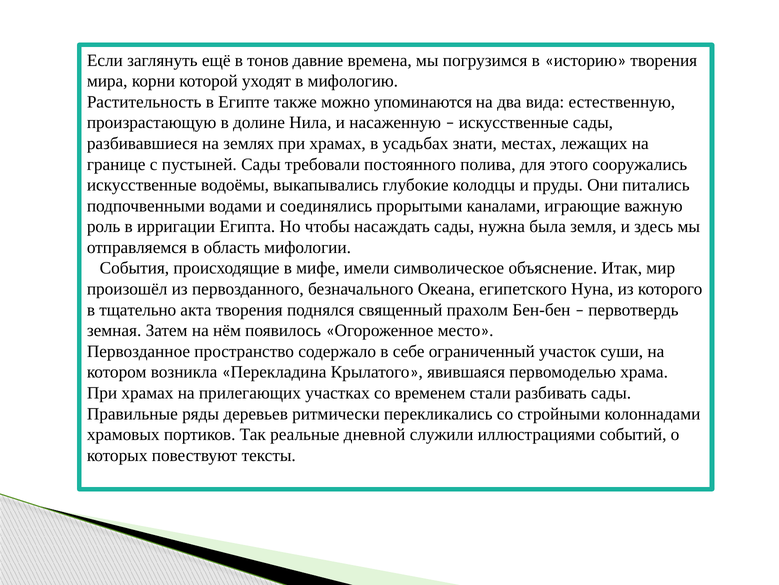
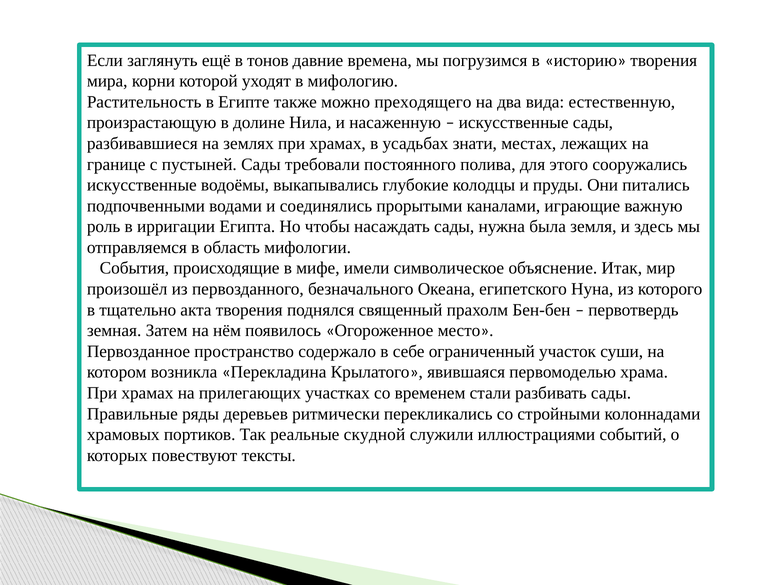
упоминаются: упоминаются -> преходящего
дневной: дневной -> скудной
